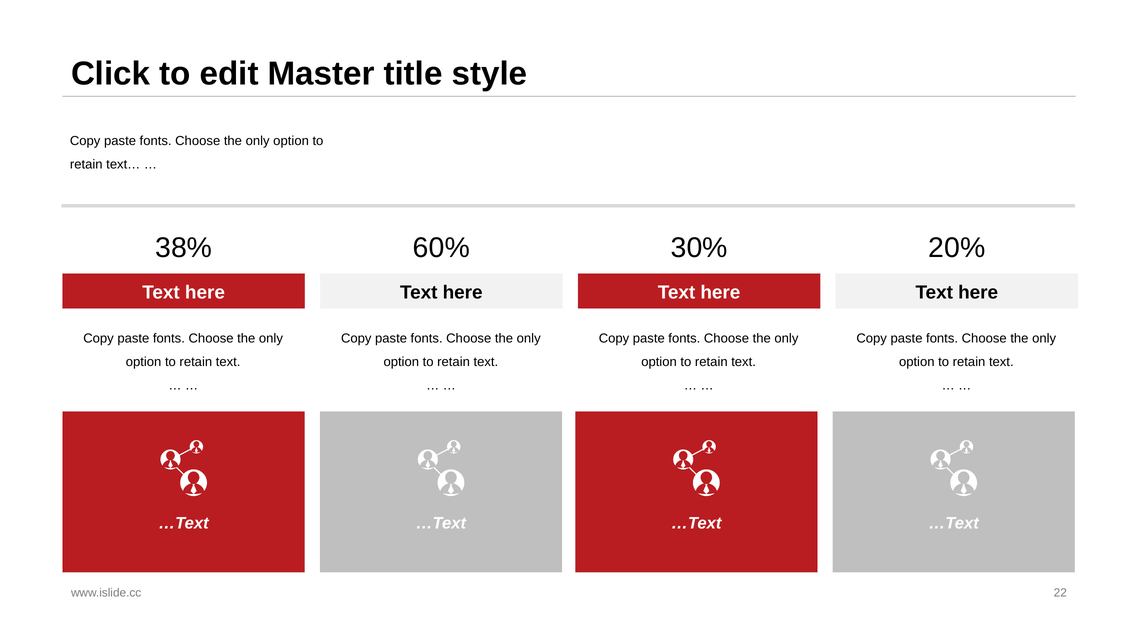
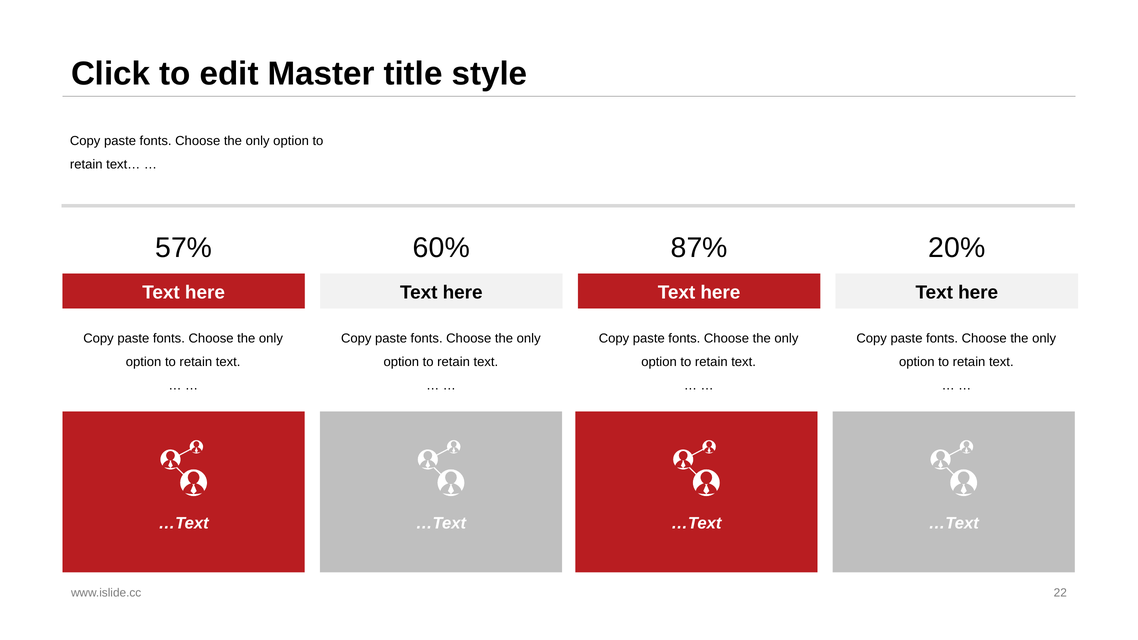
38%: 38% -> 57%
30%: 30% -> 87%
